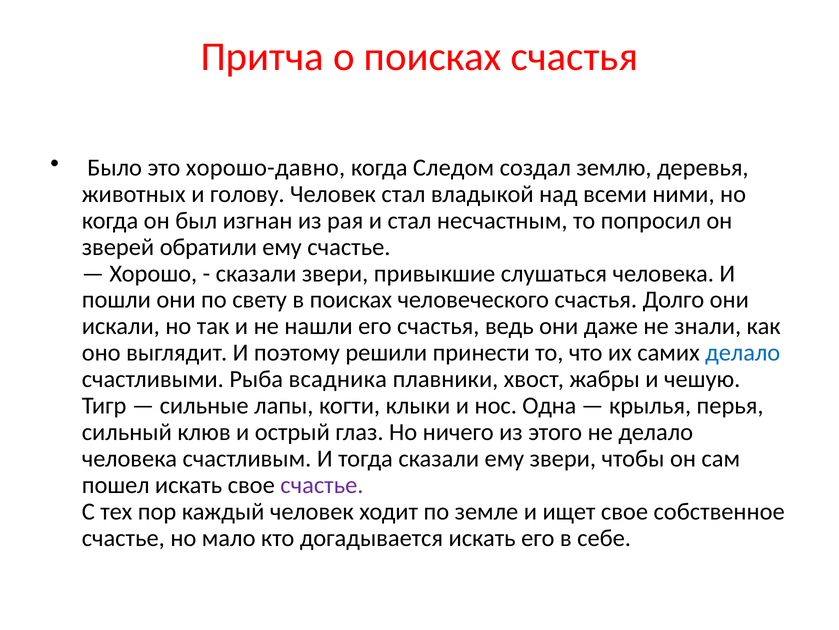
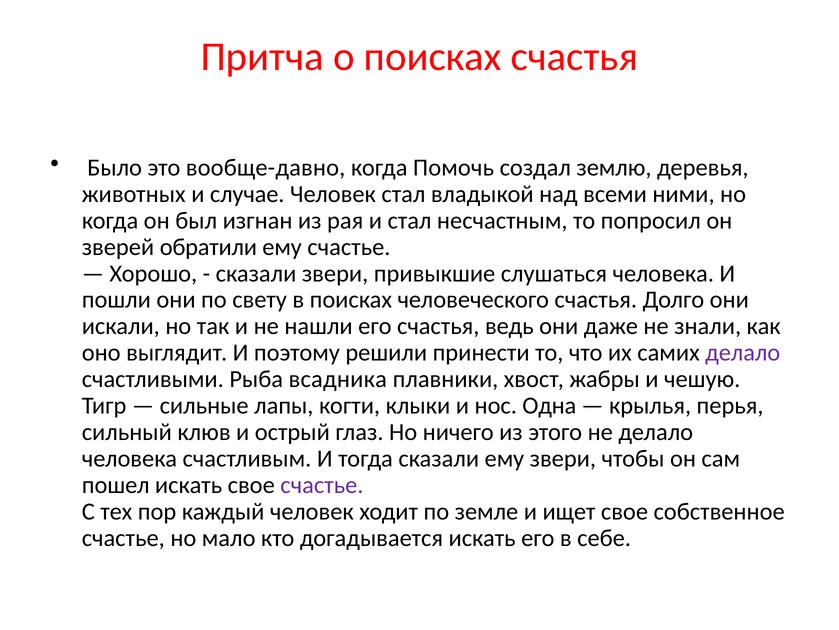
хорошо-давно: хорошо-давно -> вообще-давно
Следом: Следом -> Помочь
голову: голову -> случае
делало at (743, 352) colour: blue -> purple
